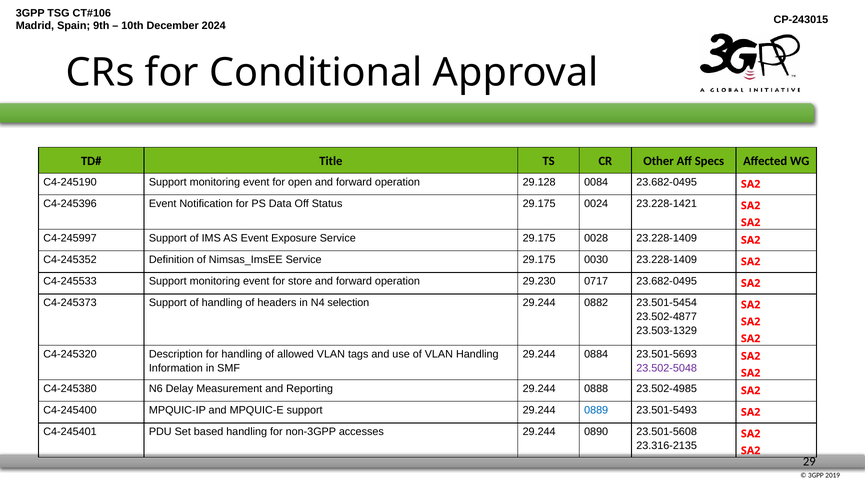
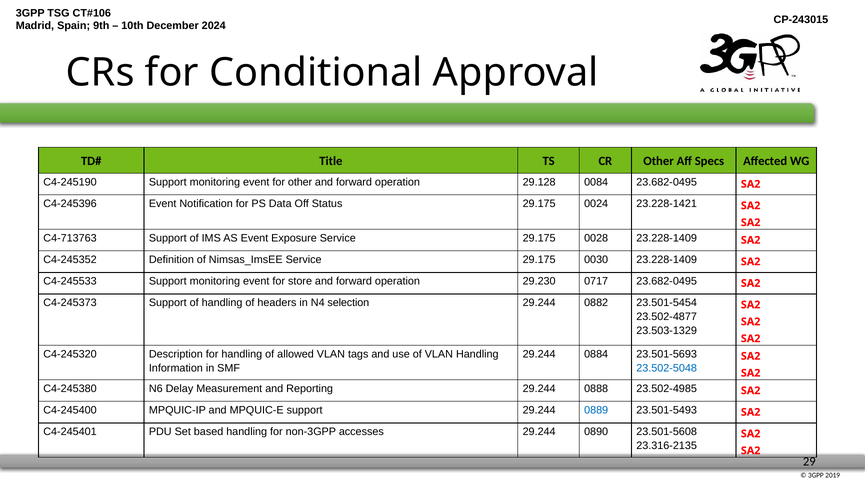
for open: open -> other
C4-245997: C4-245997 -> C4-713763
23.502-5048 colour: purple -> blue
